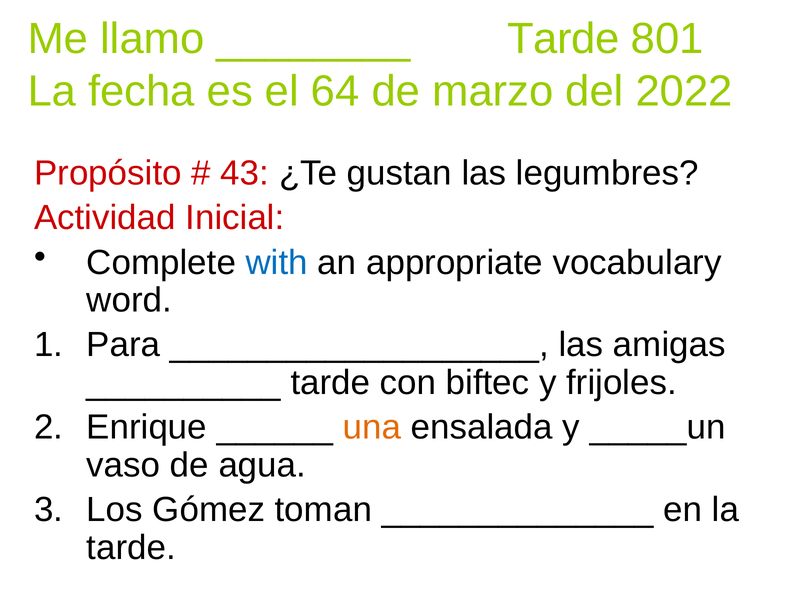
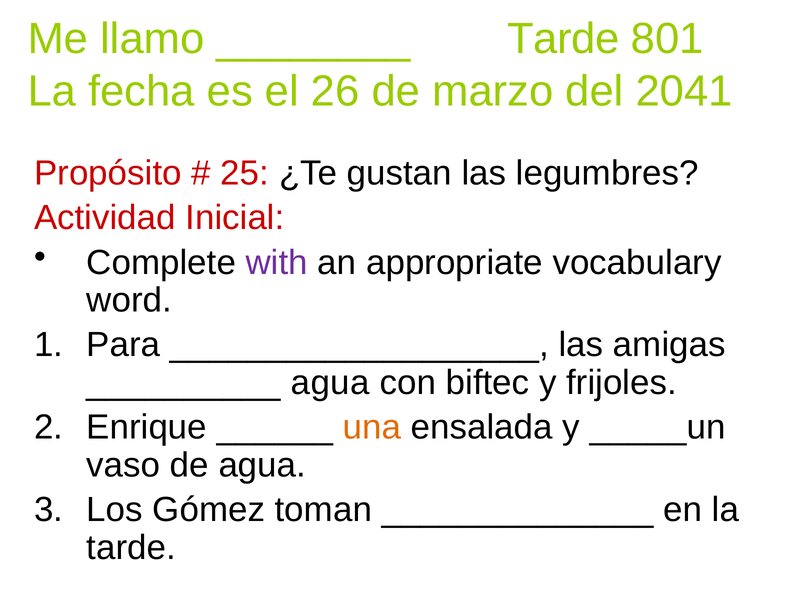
64: 64 -> 26
2022: 2022 -> 2041
43: 43 -> 25
with colour: blue -> purple
tarde at (330, 383): tarde -> agua
